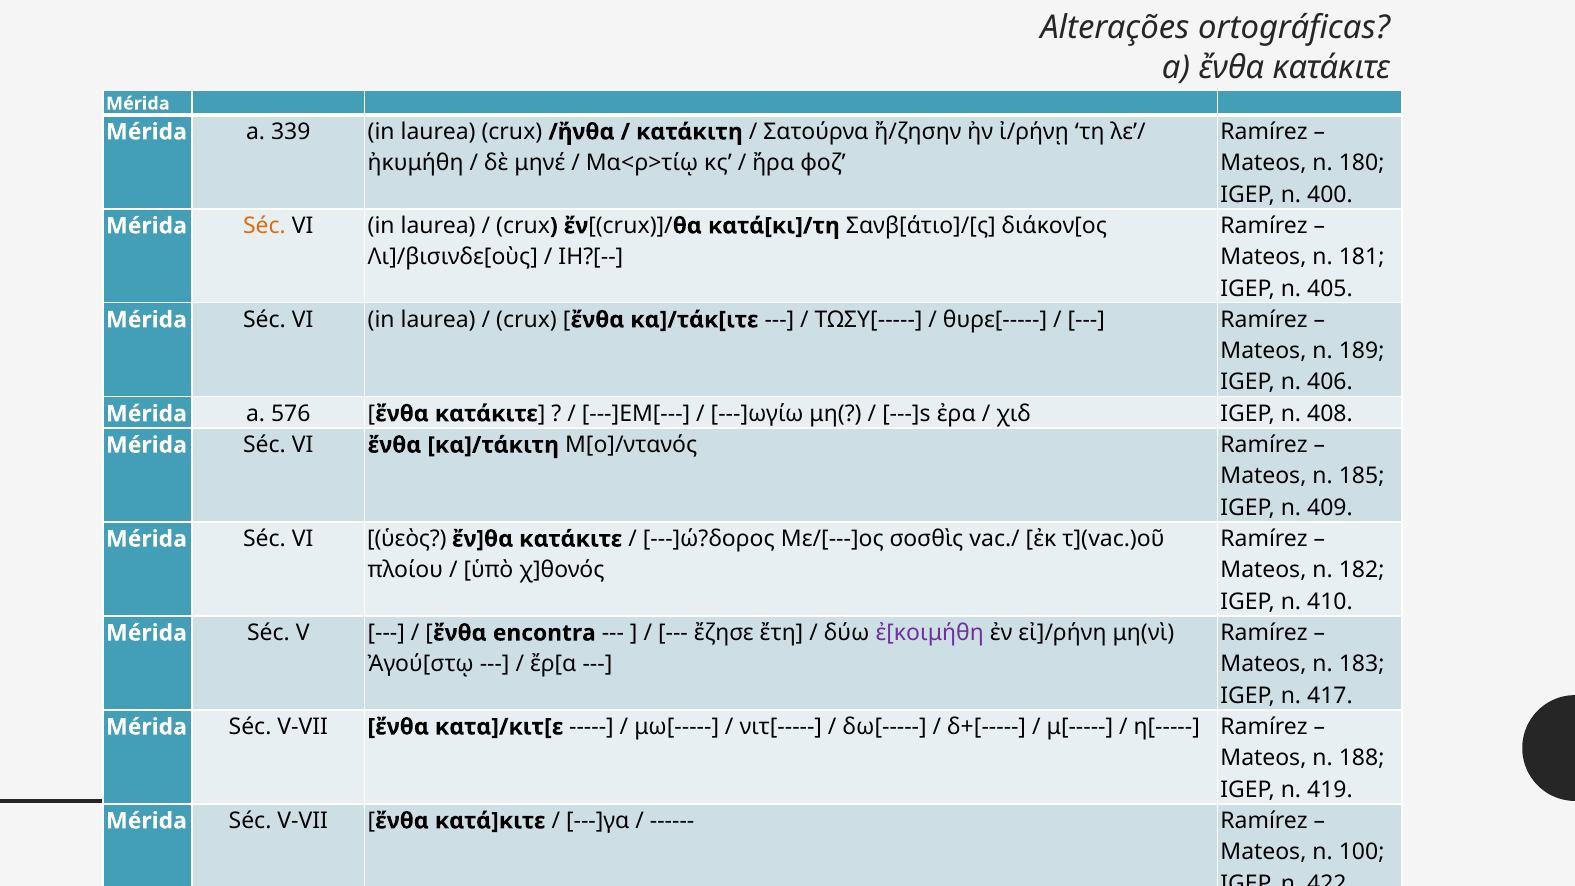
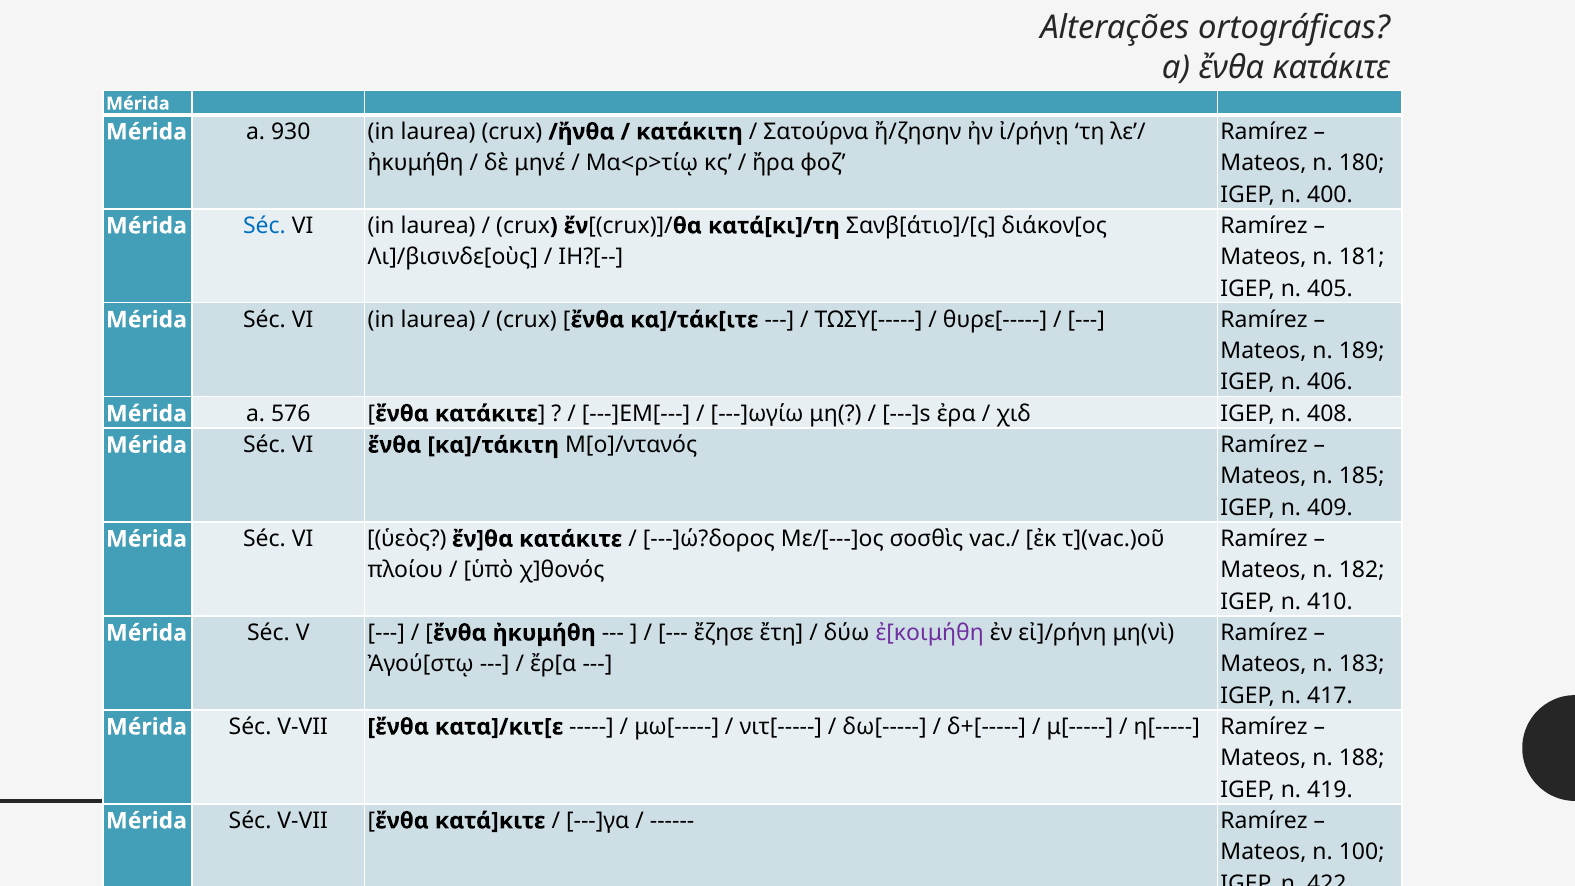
339: 339 -> 930
Séc at (265, 226) colour: orange -> blue
ἔνθα encontra: encontra -> ἠκυμήθη
